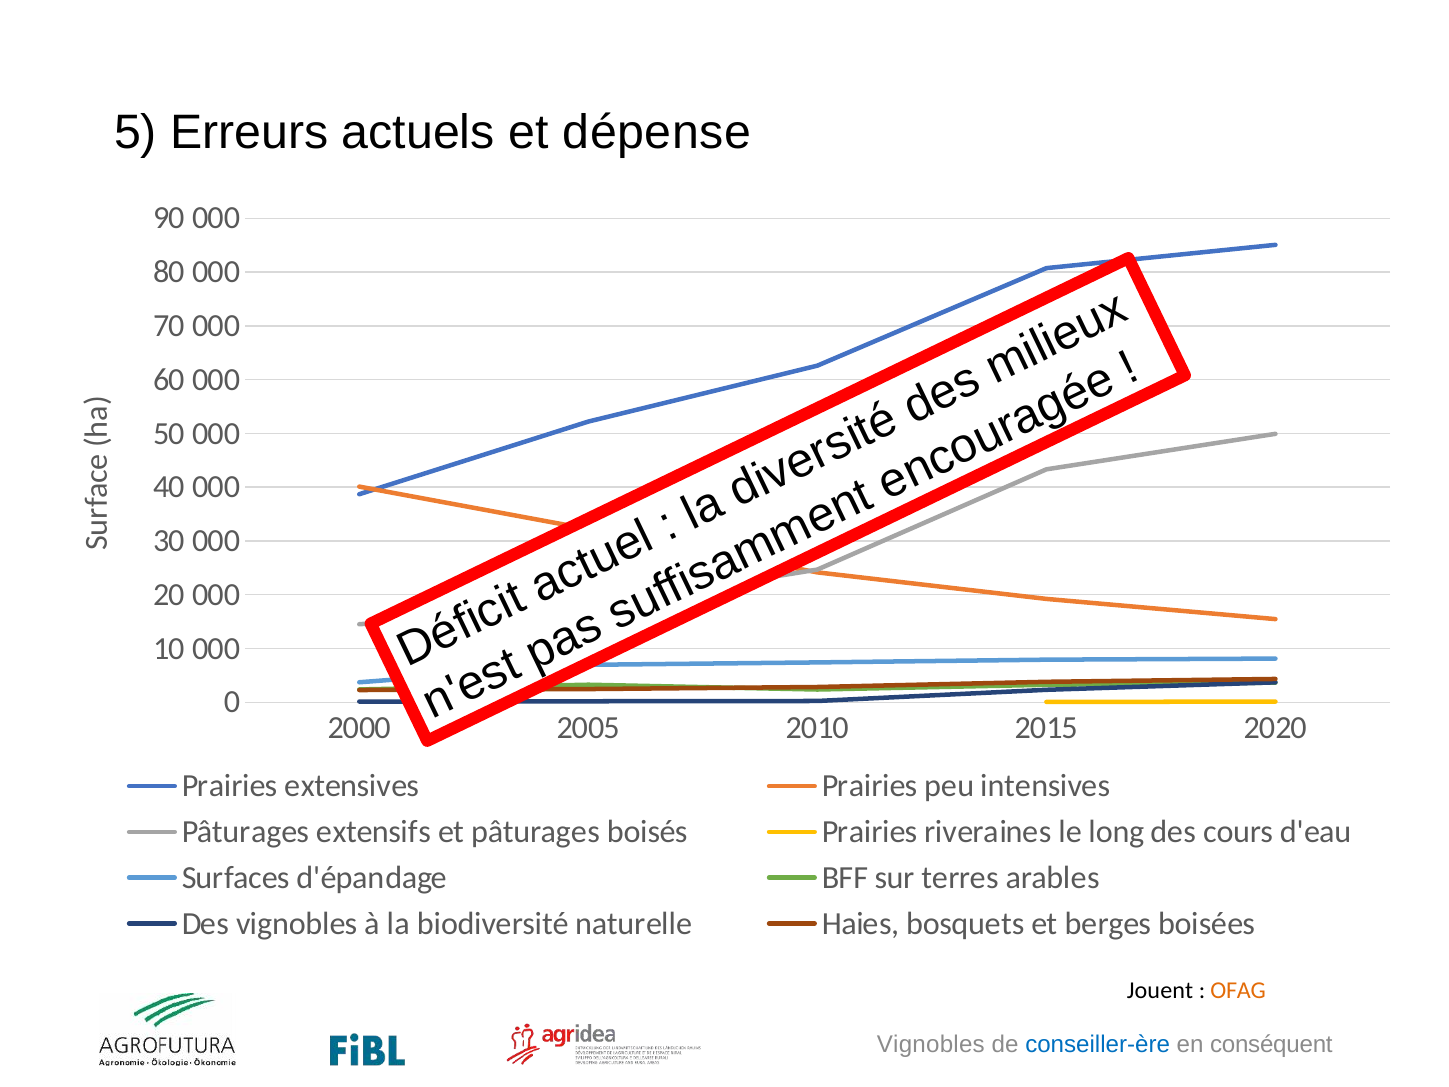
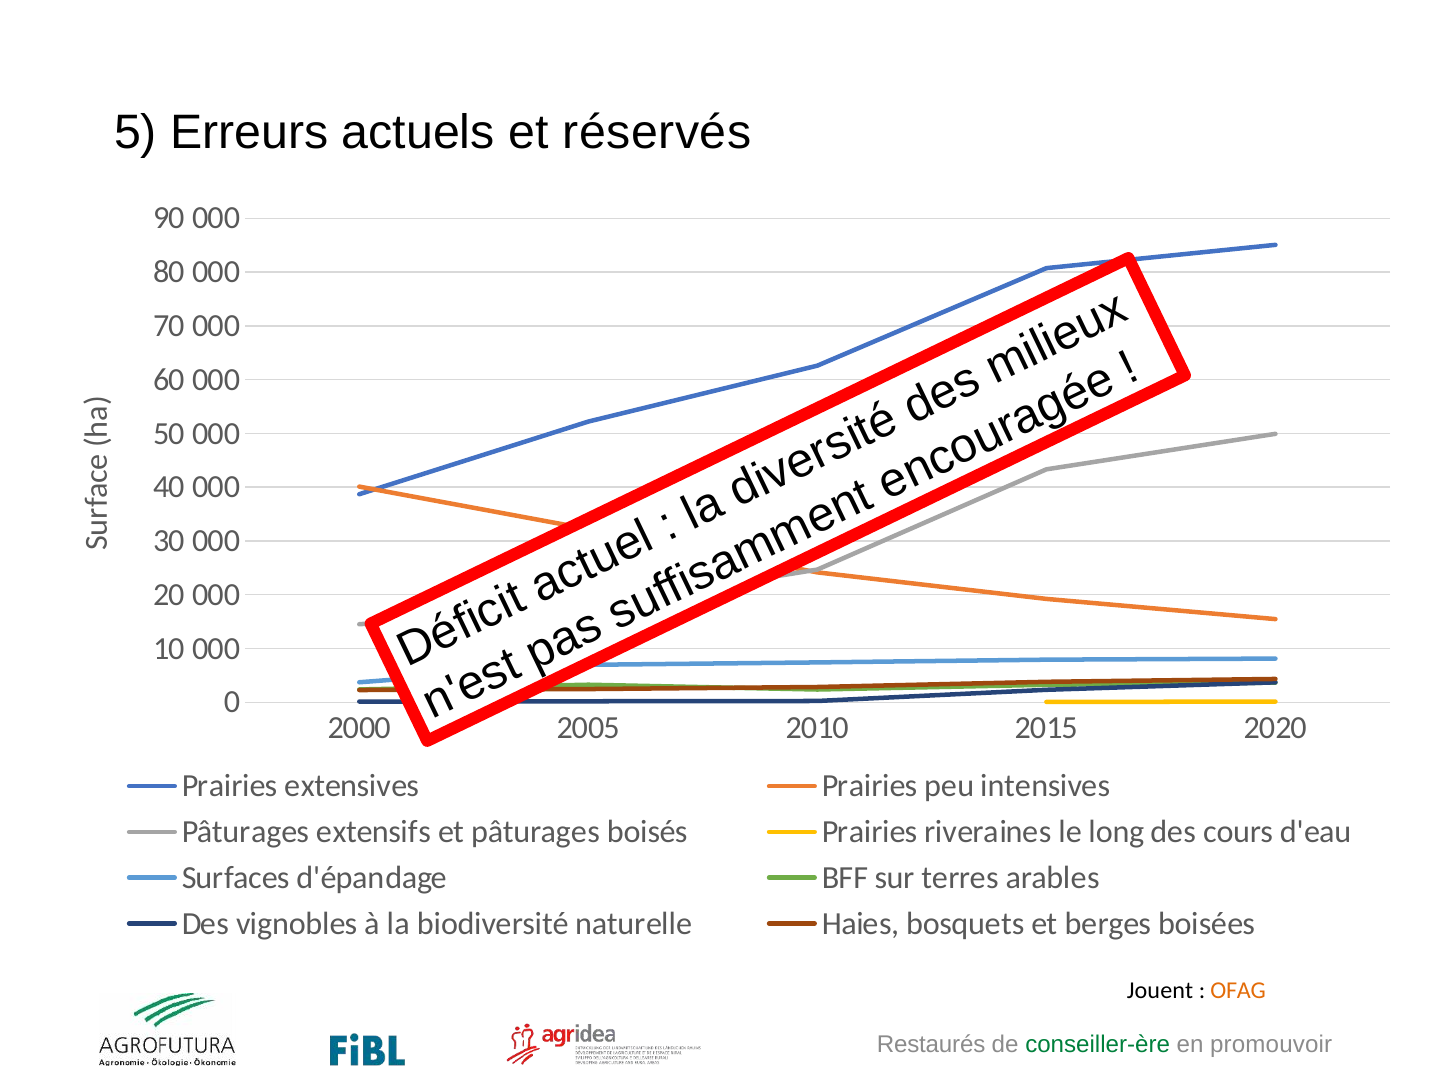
dépense: dépense -> réservés
Vignobles at (931, 1045): Vignobles -> Restaurés
conseiller-ère colour: blue -> green
conséquent: conséquent -> promouvoir
